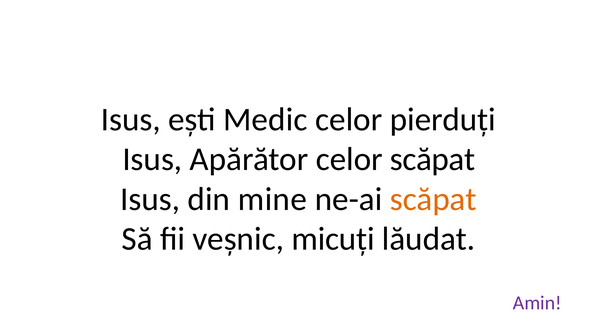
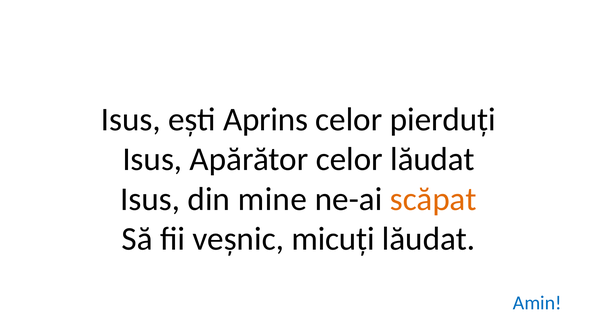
Medic: Medic -> Aprins
celor scăpat: scăpat -> lăudat
Amin colour: purple -> blue
